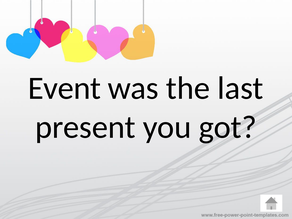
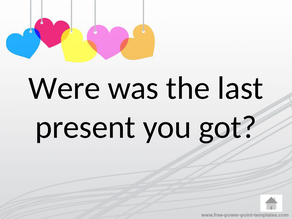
Event: Event -> Were
